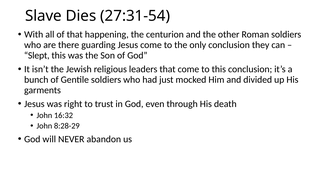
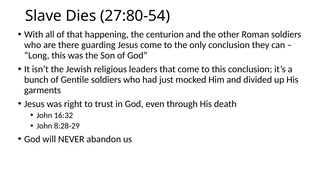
27:31-54: 27:31-54 -> 27:80-54
Slept: Slept -> Long
